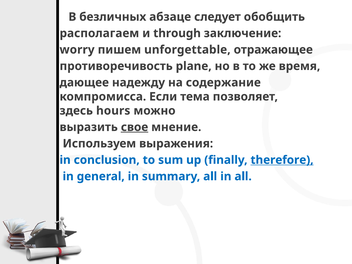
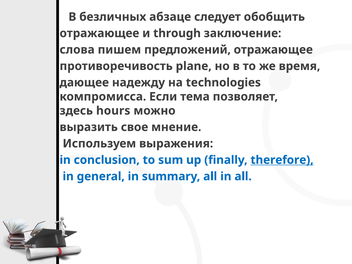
располагаем at (99, 33): располагаем -> отражающее
worry: worry -> слова
unforgettable: unforgettable -> предложений
содержание: содержание -> technologies
свое underline: present -> none
